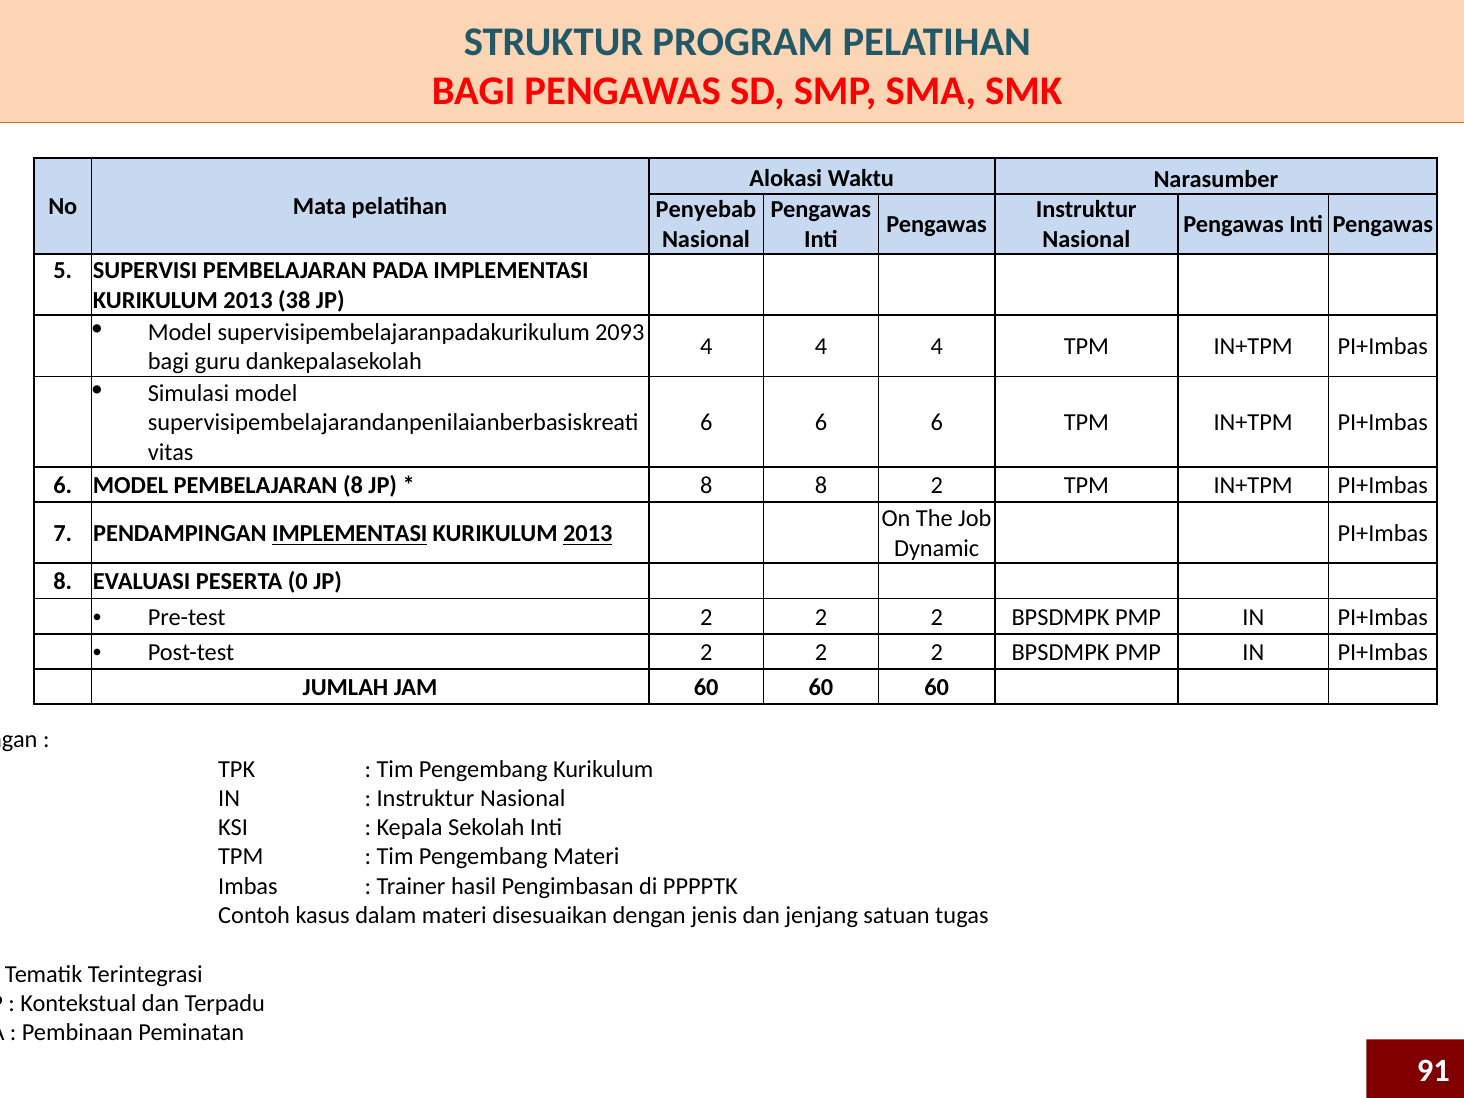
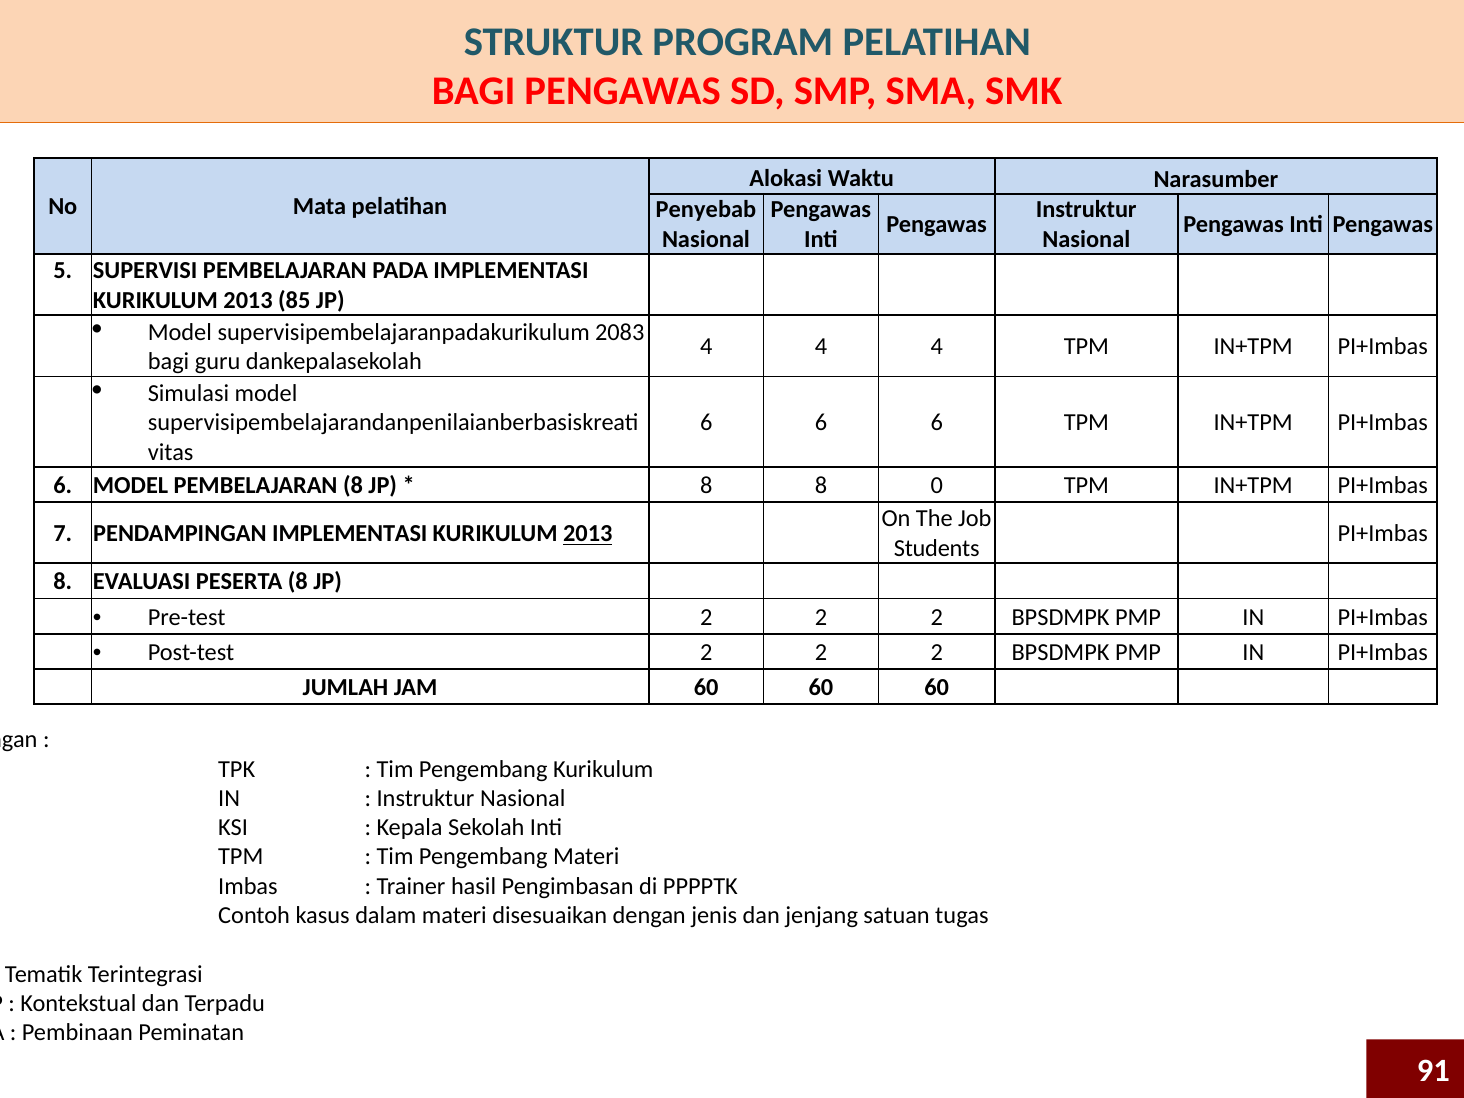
38: 38 -> 85
2093: 2093 -> 2083
8 2: 2 -> 0
IMPLEMENTASI at (350, 534) underline: present -> none
Dynamic: Dynamic -> Students
PESERTA 0: 0 -> 8
